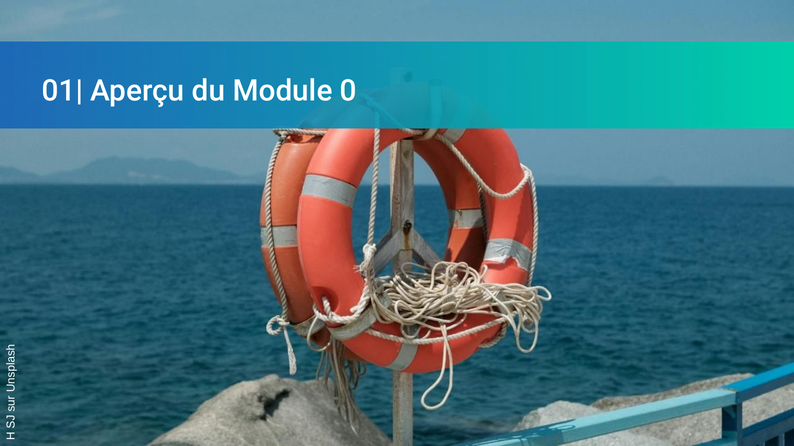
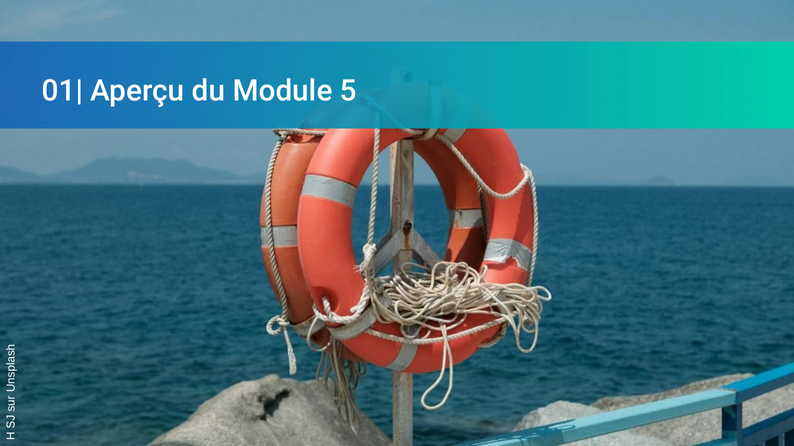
0: 0 -> 5
